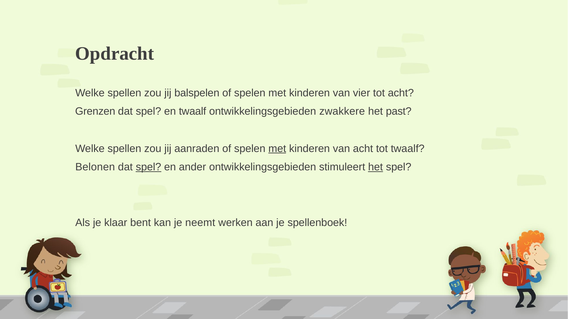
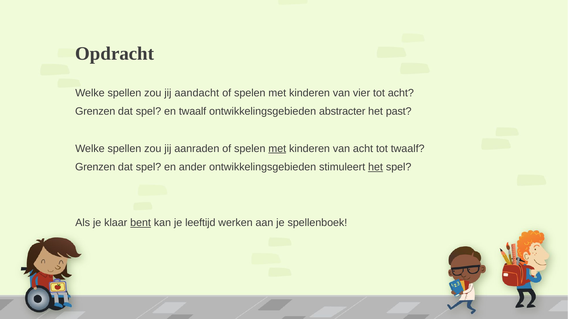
balspelen: balspelen -> aandacht
zwakkere: zwakkere -> abstracter
Belonen at (95, 167): Belonen -> Grenzen
spel at (148, 167) underline: present -> none
bent underline: none -> present
neemt: neemt -> leeftijd
